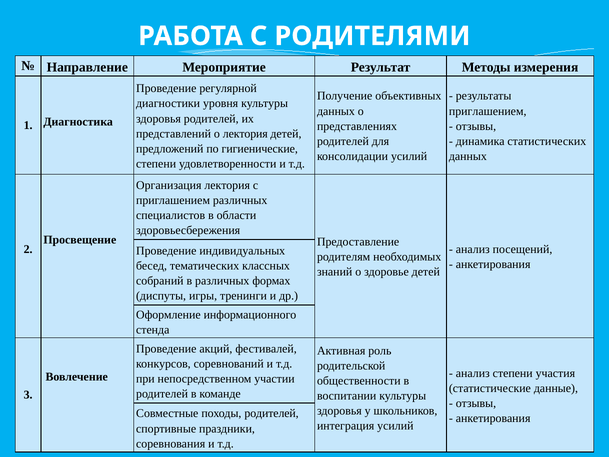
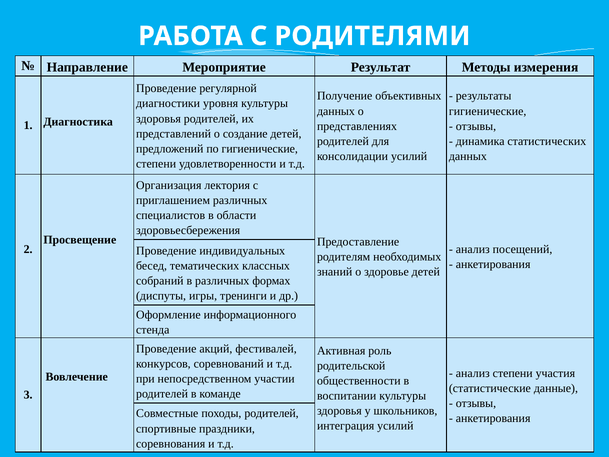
приглашением at (488, 111): приглашением -> гигиенические
о лектория: лектория -> создание
